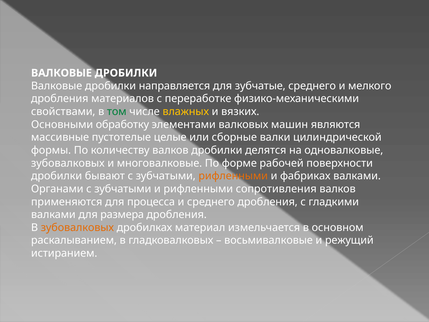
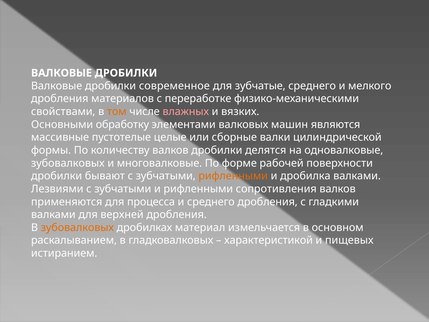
направляется: направляется -> современное
том colour: green -> orange
влажных colour: yellow -> pink
фабриках: фабриках -> дробилка
Органами: Органами -> Лезвиями
размера: размера -> верхней
восьмивалковые: восьмивалковые -> характеристикой
режущий: режущий -> пищевых
